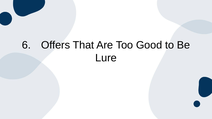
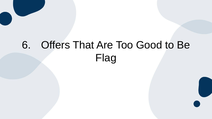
Lure: Lure -> Flag
